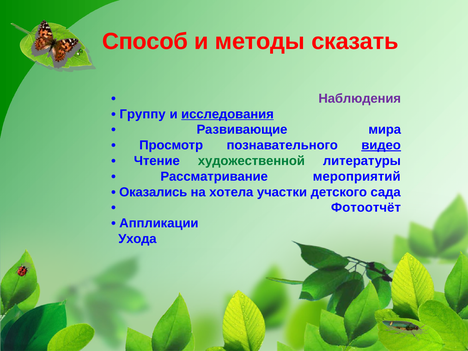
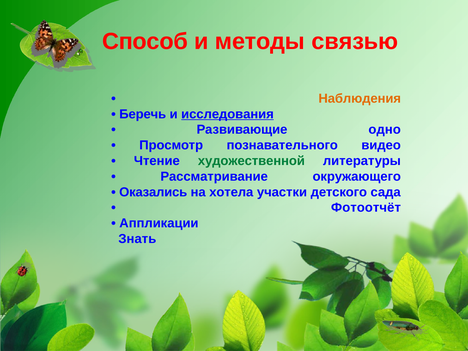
сказать: сказать -> связью
Наблюдения colour: purple -> orange
Группу: Группу -> Беречь
мира: мира -> одно
видео underline: present -> none
мероприятий: мероприятий -> окружающего
Ухода: Ухода -> Знать
